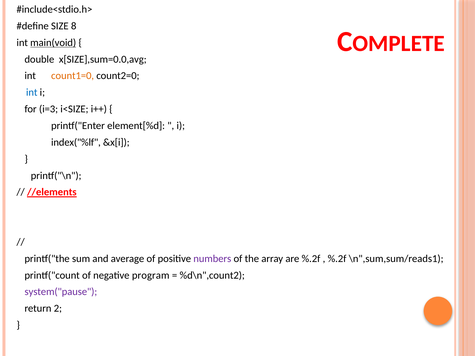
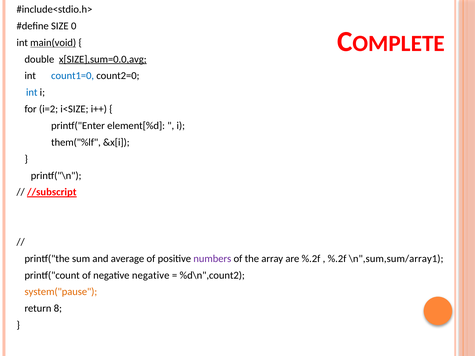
8: 8 -> 0
x[SIZE],sum=0.0,avg underline: none -> present
count1=0 colour: orange -> blue
i=3: i=3 -> i=2
index("%lf: index("%lf -> them("%lf
//elements: //elements -> //subscript
\n",sum,sum/reads1: \n",sum,sum/reads1 -> \n",sum,sum/array1
negative program: program -> negative
system("pause colour: purple -> orange
2: 2 -> 8
